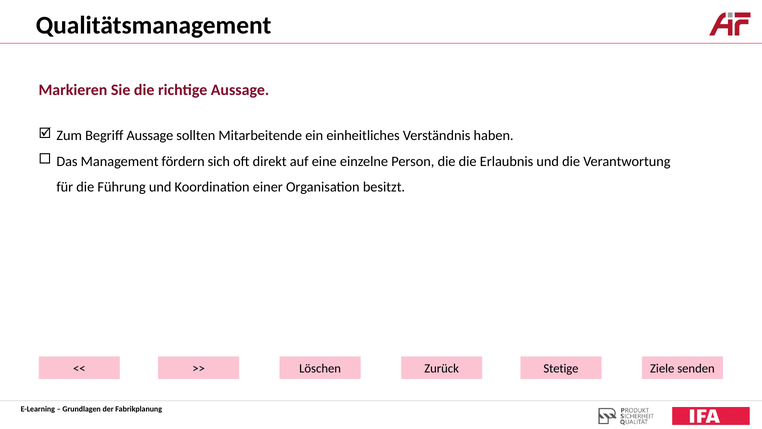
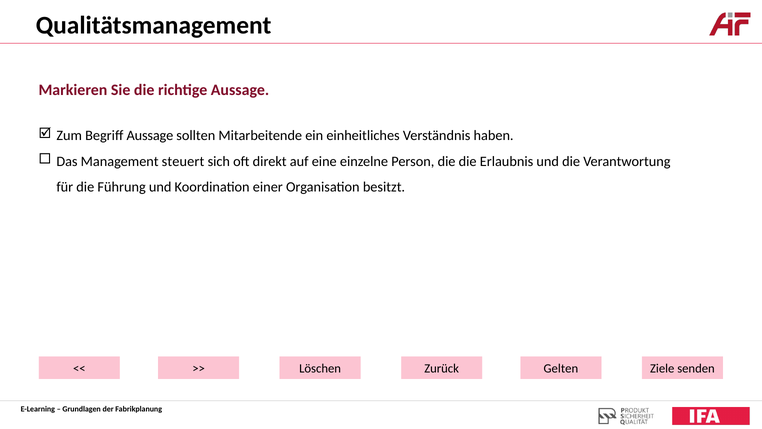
fördern: fördern -> steuert
Stetige: Stetige -> Gelten
